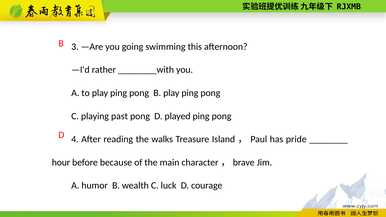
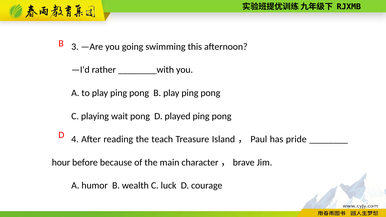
past: past -> wait
walks: walks -> teach
